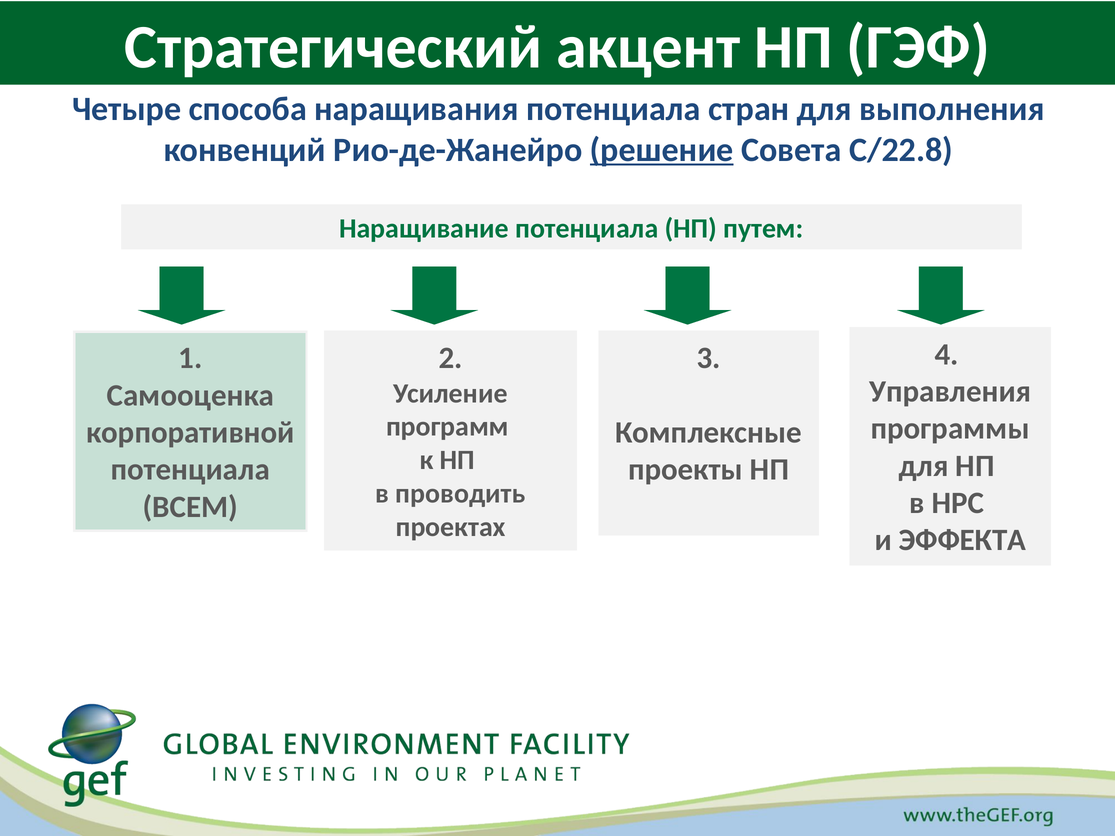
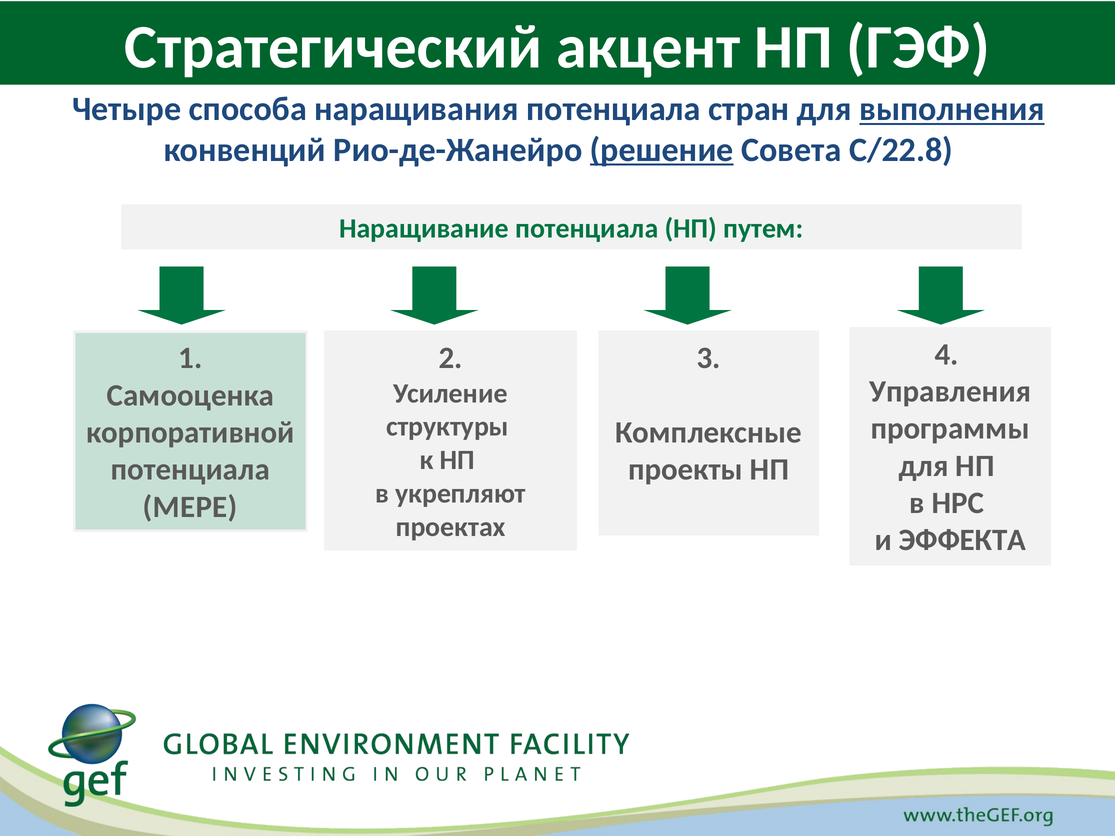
выполнения underline: none -> present
программ: программ -> структуры
проводить: проводить -> укрепляют
ВСЕМ: ВСЕМ -> МЕРЕ
